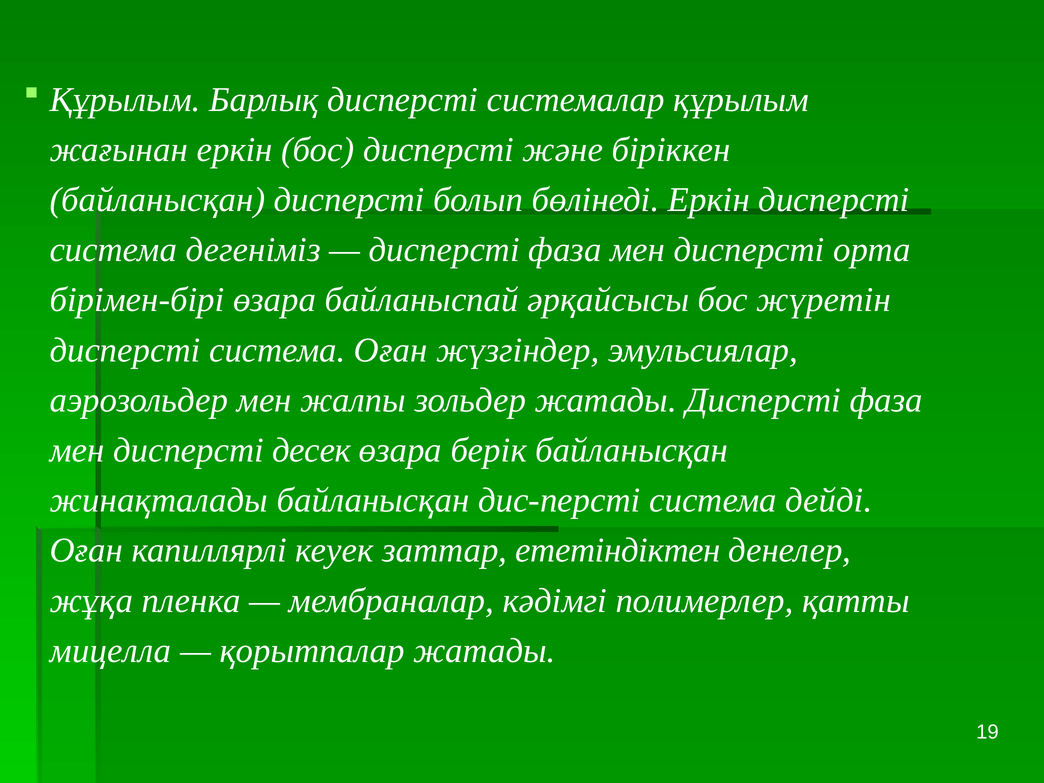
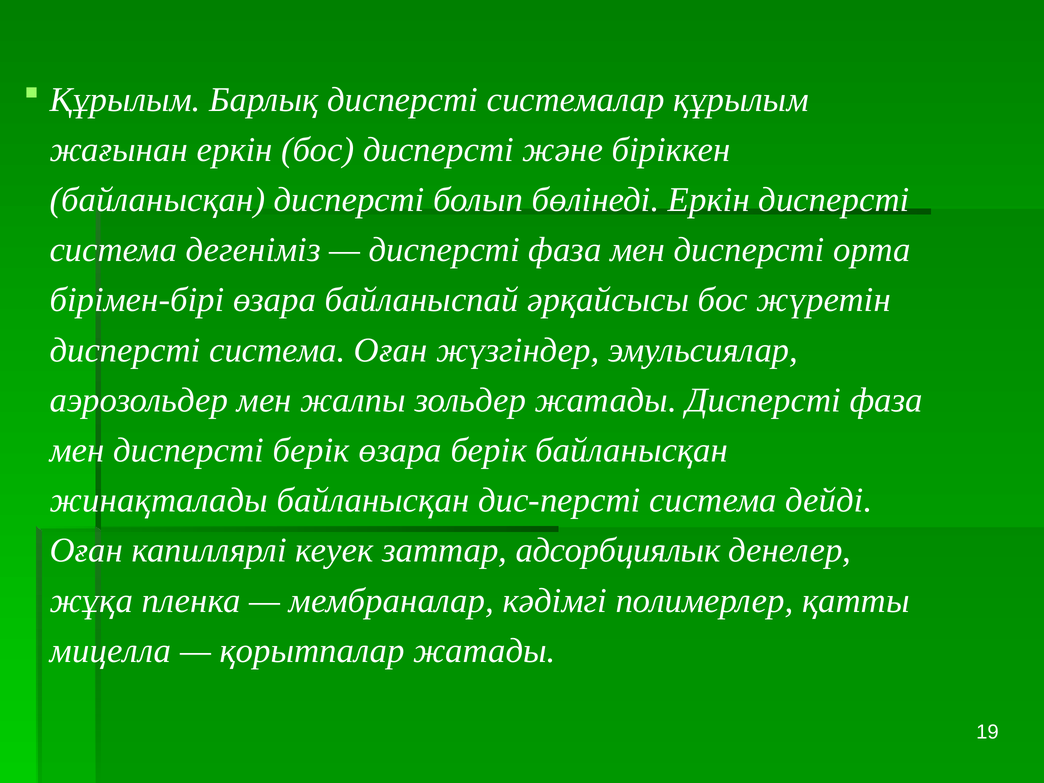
дисперсті десек: десек -> берік
ететіндіктен: ететіндіктен -> адсорбциялык
